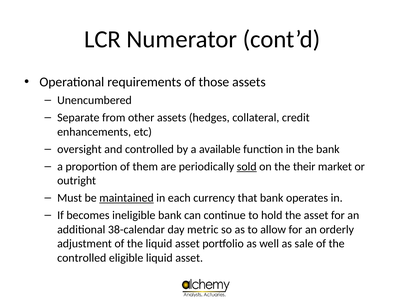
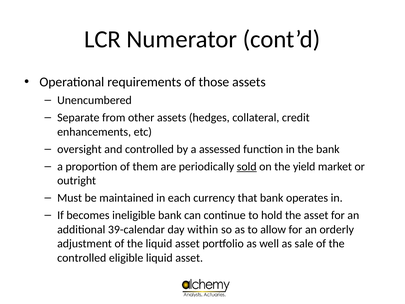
available: available -> assessed
their: their -> yield
maintained underline: present -> none
38-calendar: 38-calendar -> 39-calendar
metric: metric -> within
